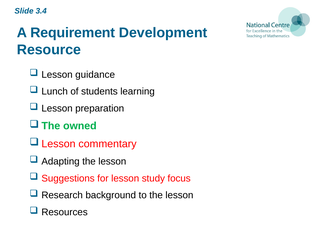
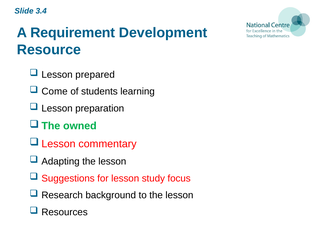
guidance: guidance -> prepared
Lunch: Lunch -> Come
